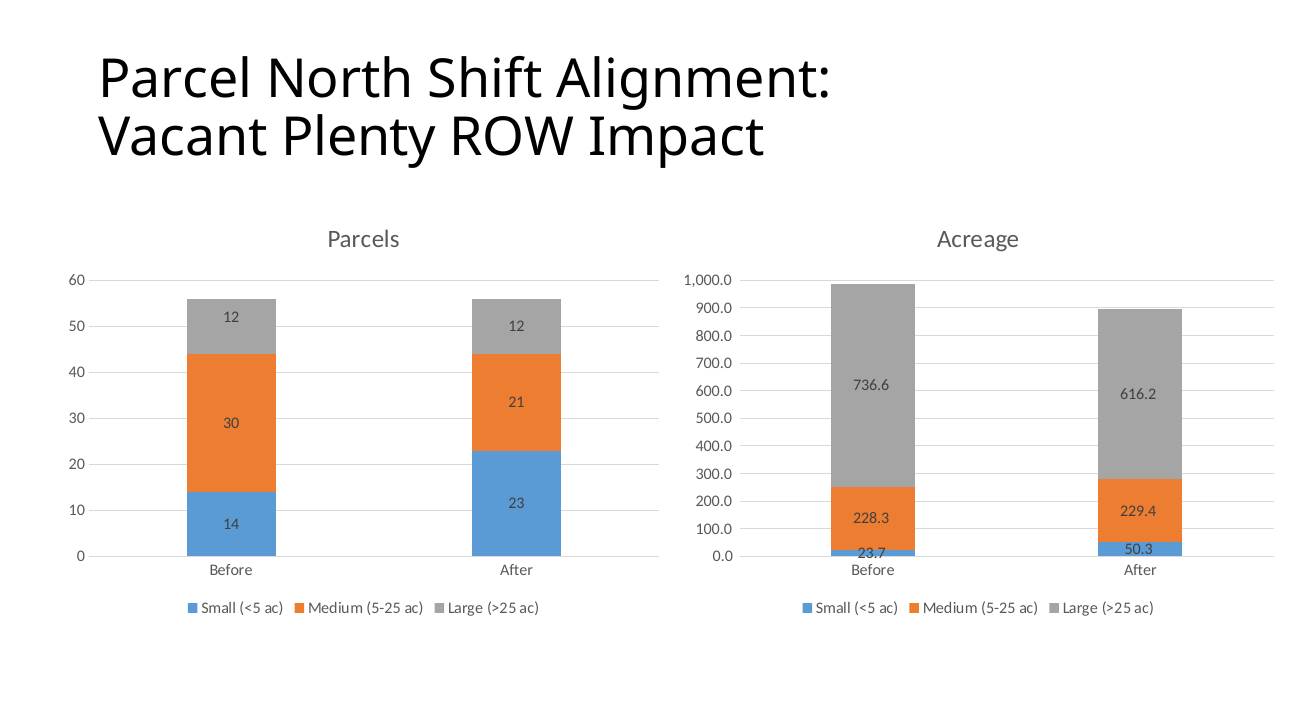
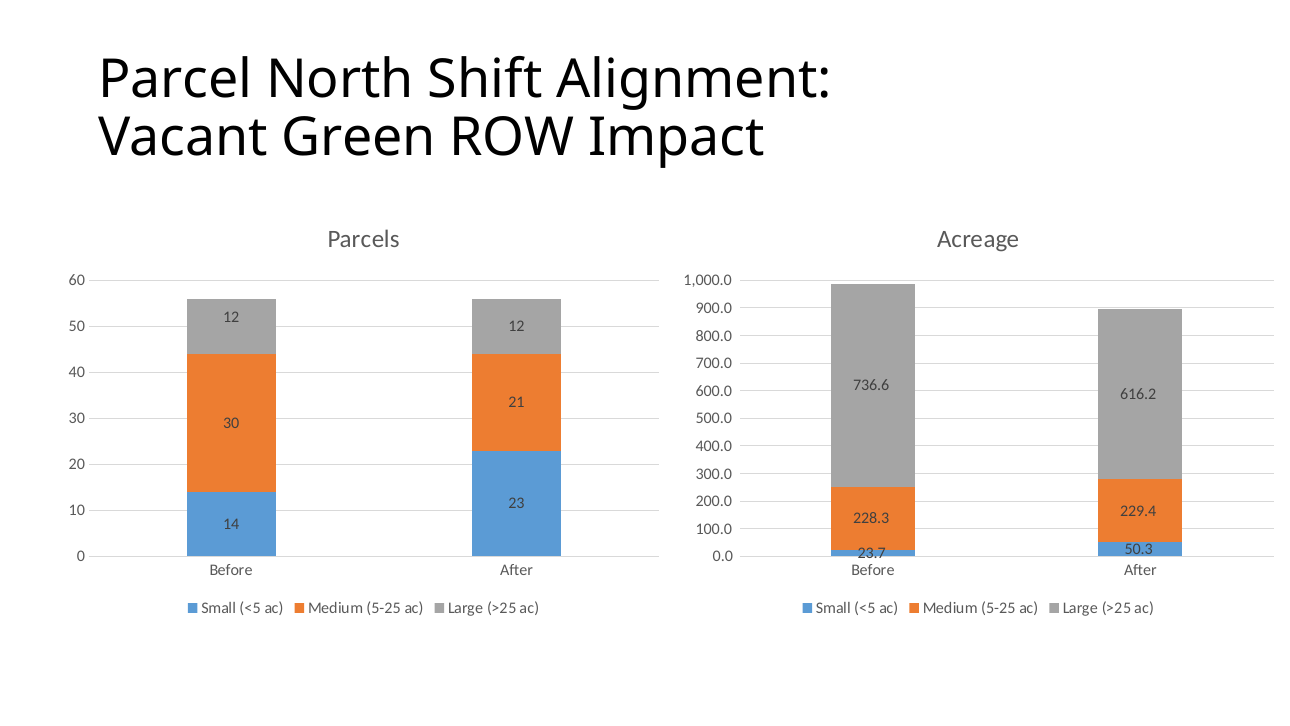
Plenty: Plenty -> Green
